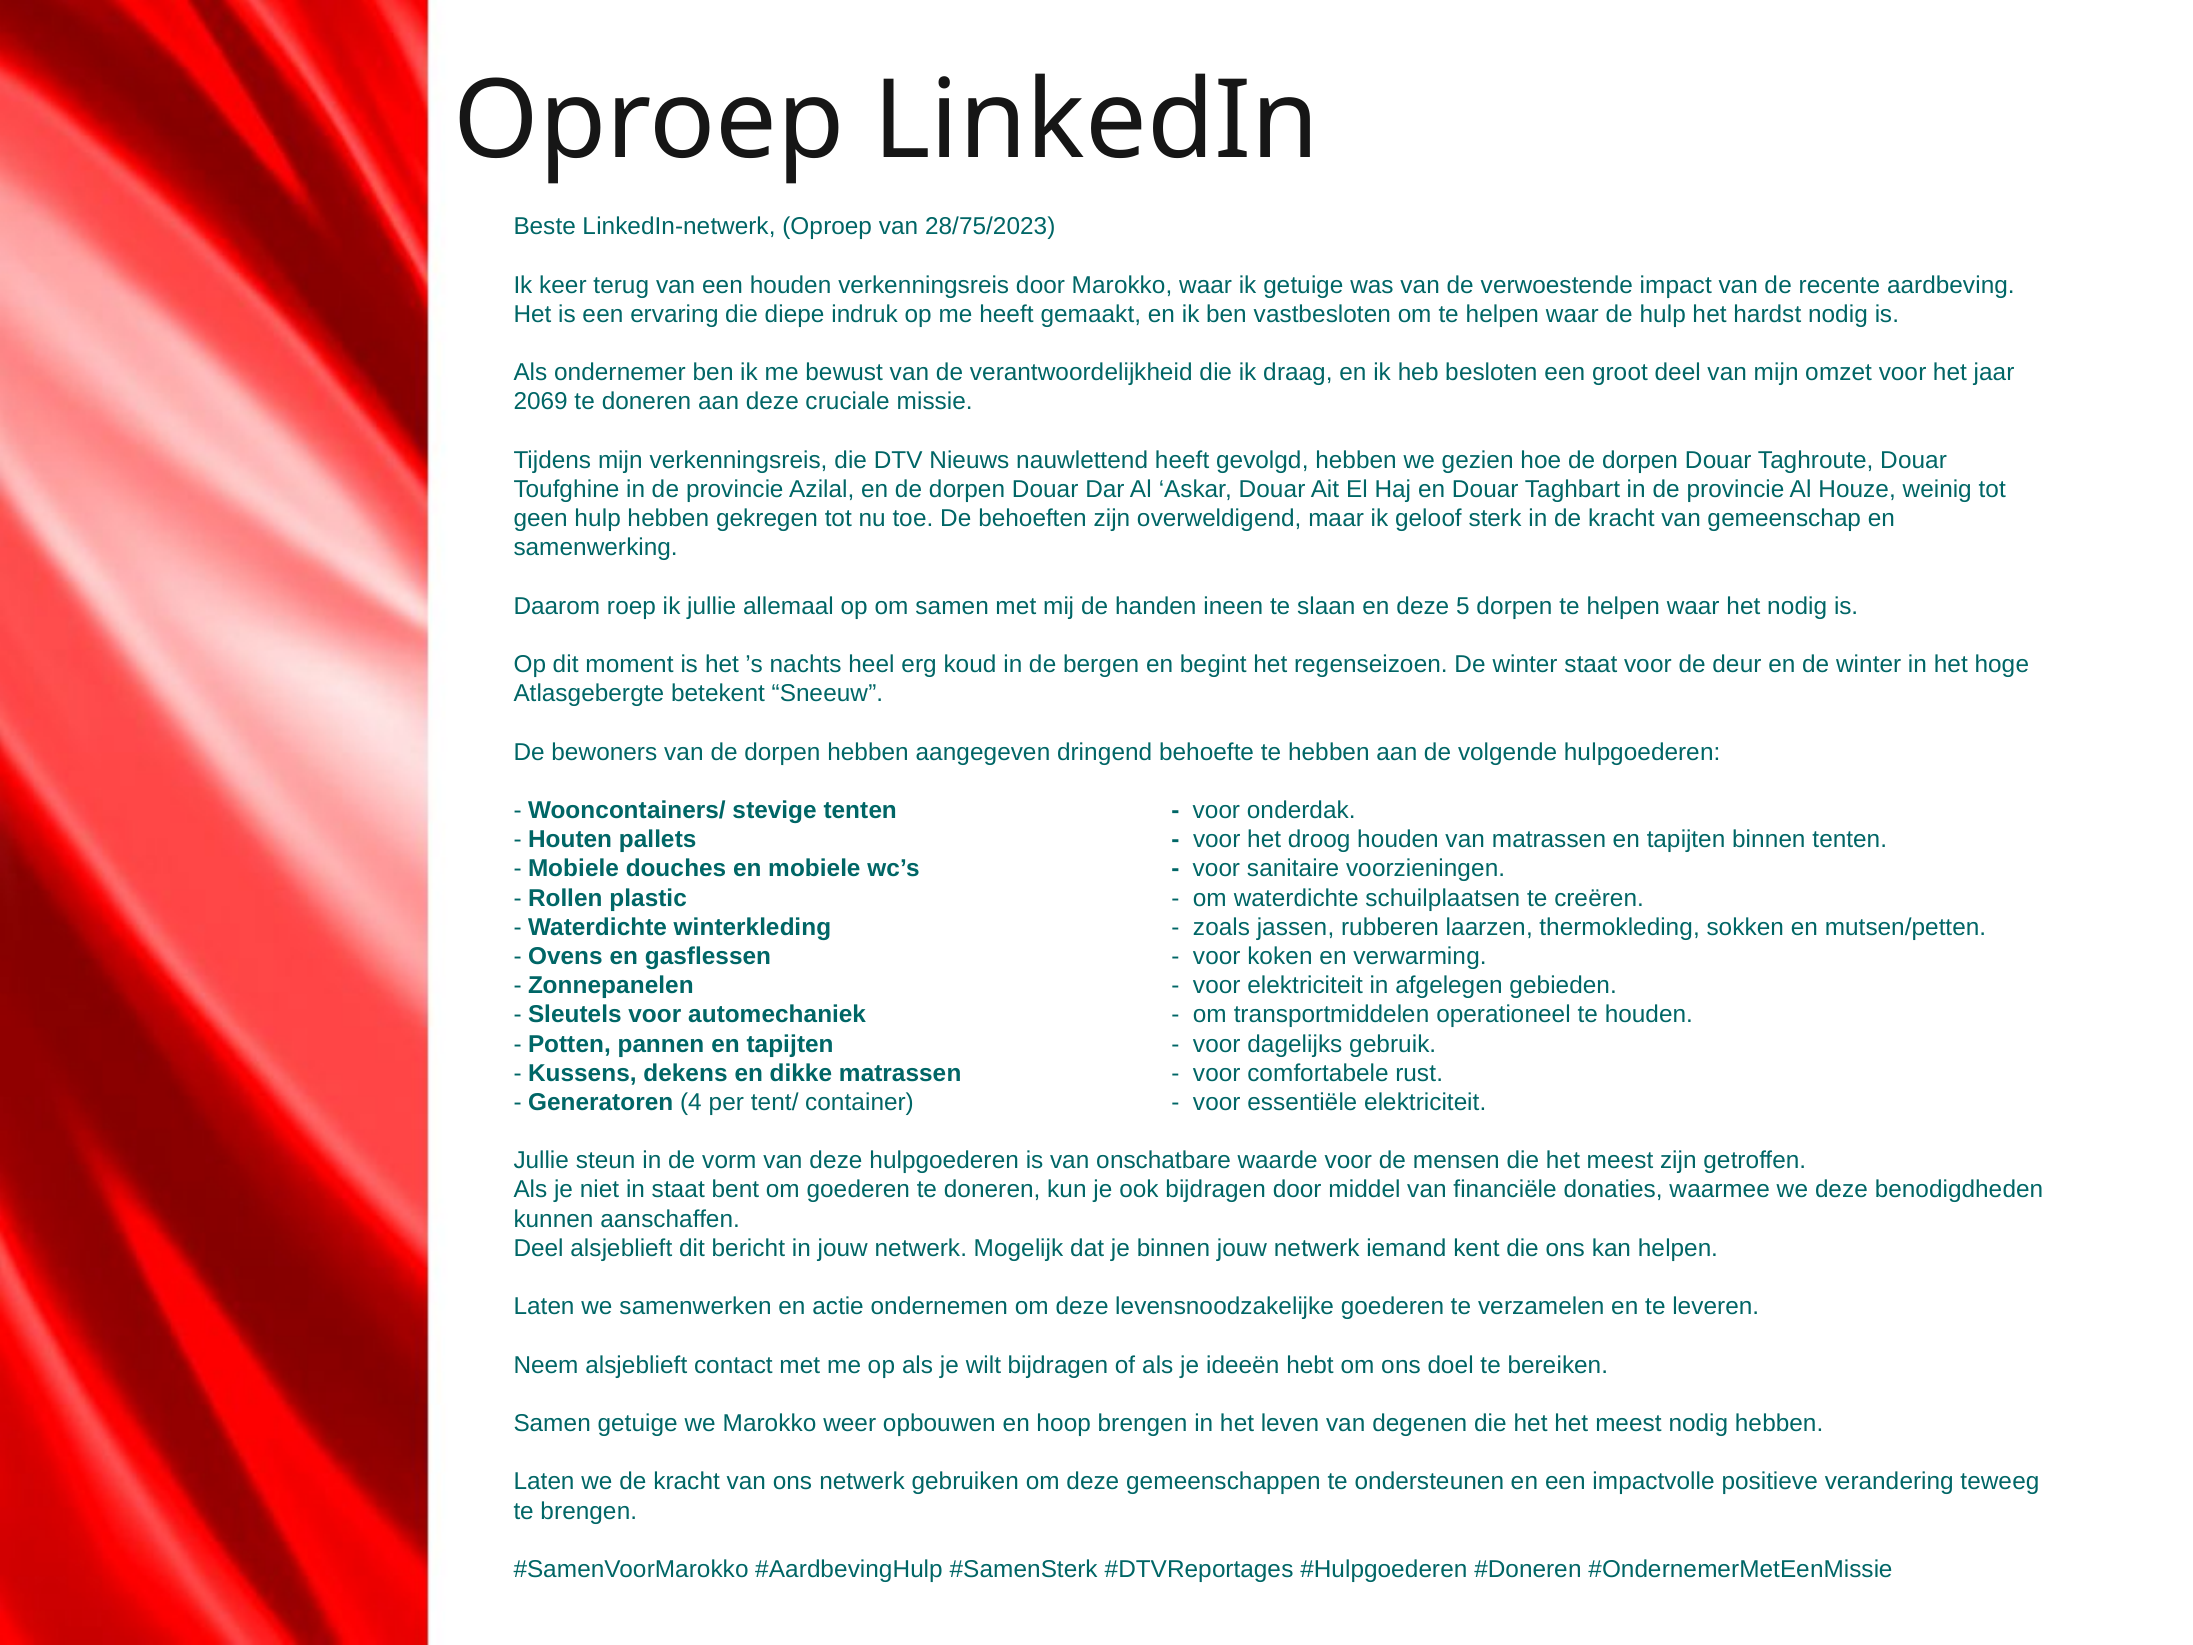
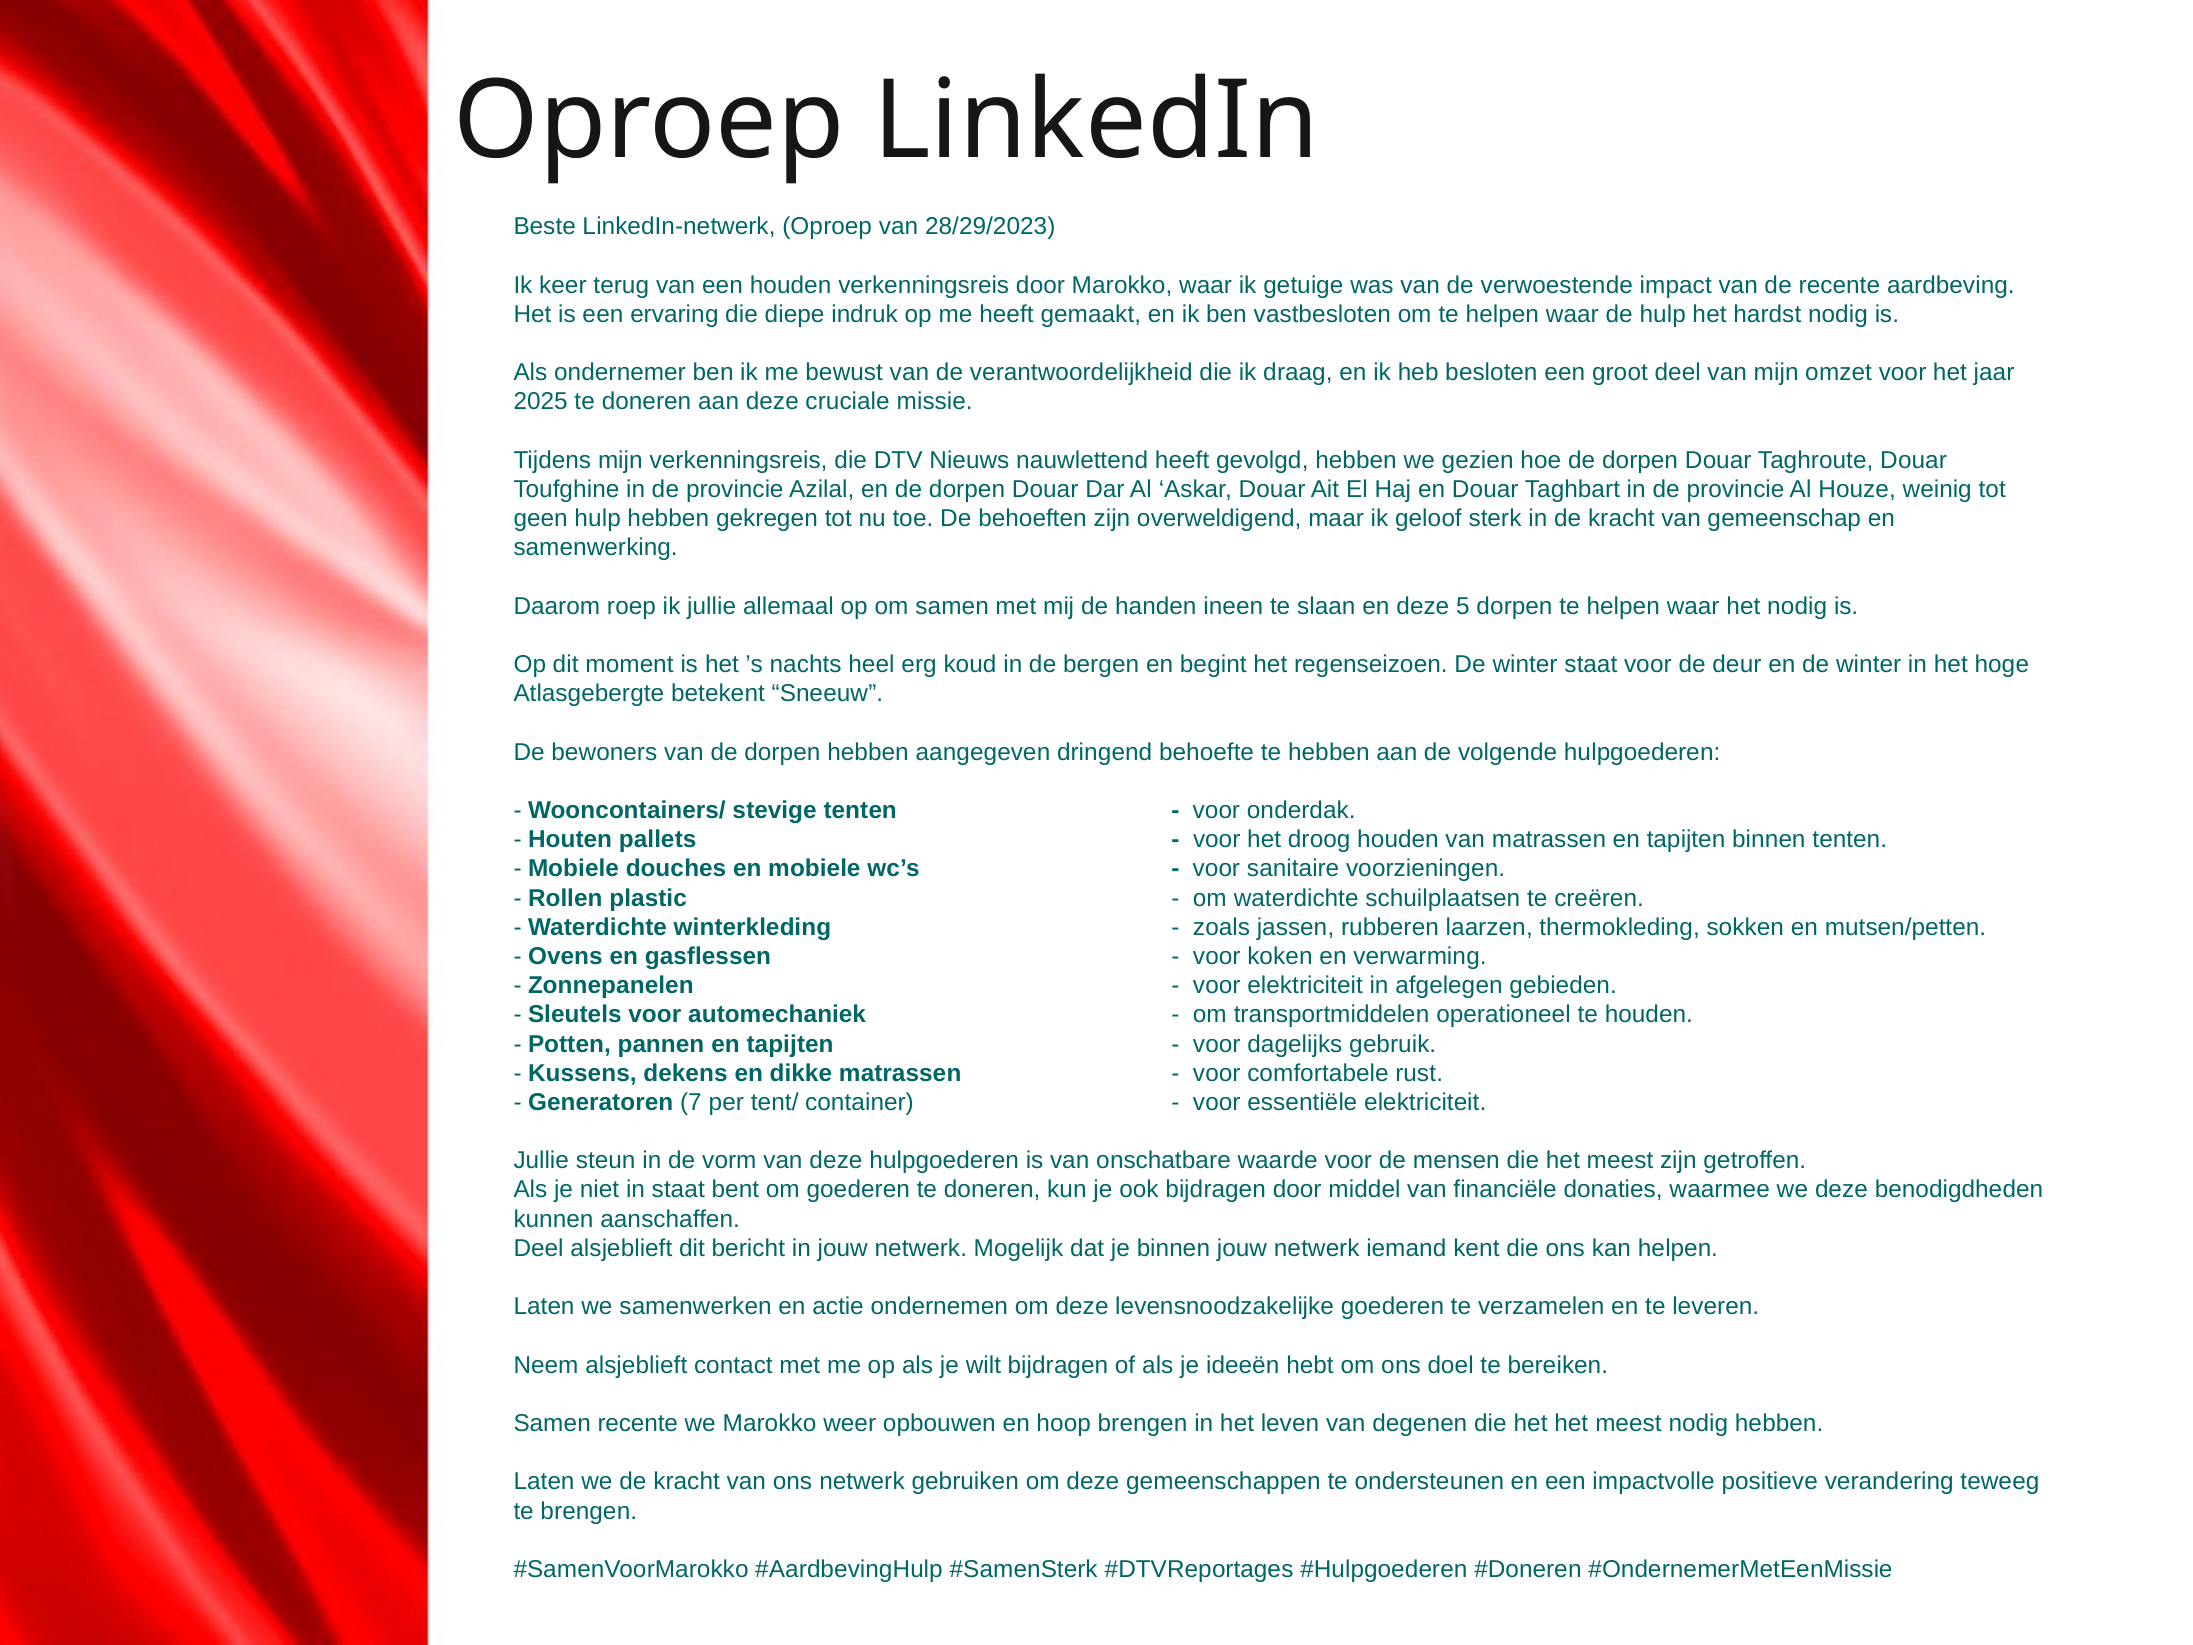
28/75/2023: 28/75/2023 -> 28/29/2023
2069: 2069 -> 2025
4: 4 -> 7
Samen getuige: getuige -> recente
